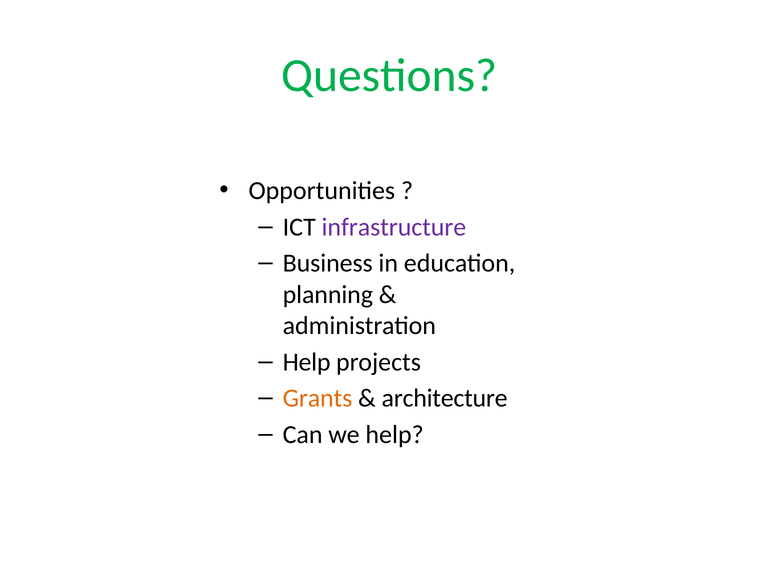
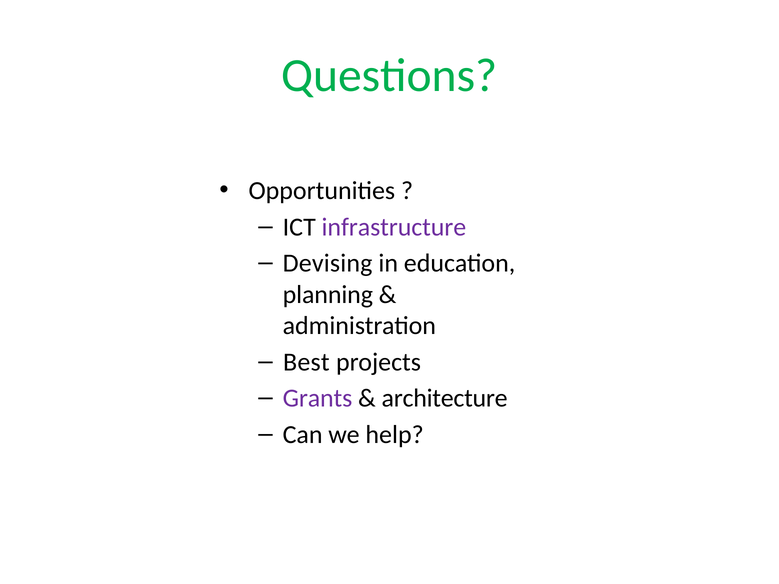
Business: Business -> Devising
Help at (307, 362): Help -> Best
Grants colour: orange -> purple
